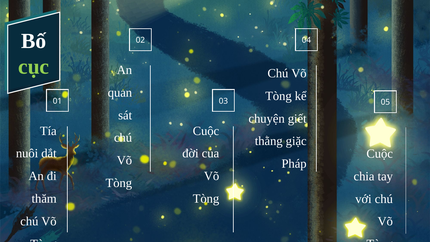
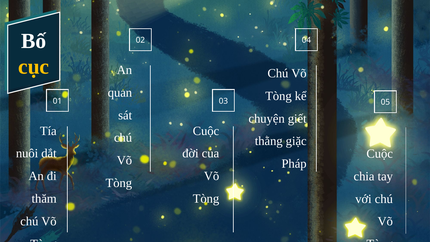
cục colour: light green -> yellow
